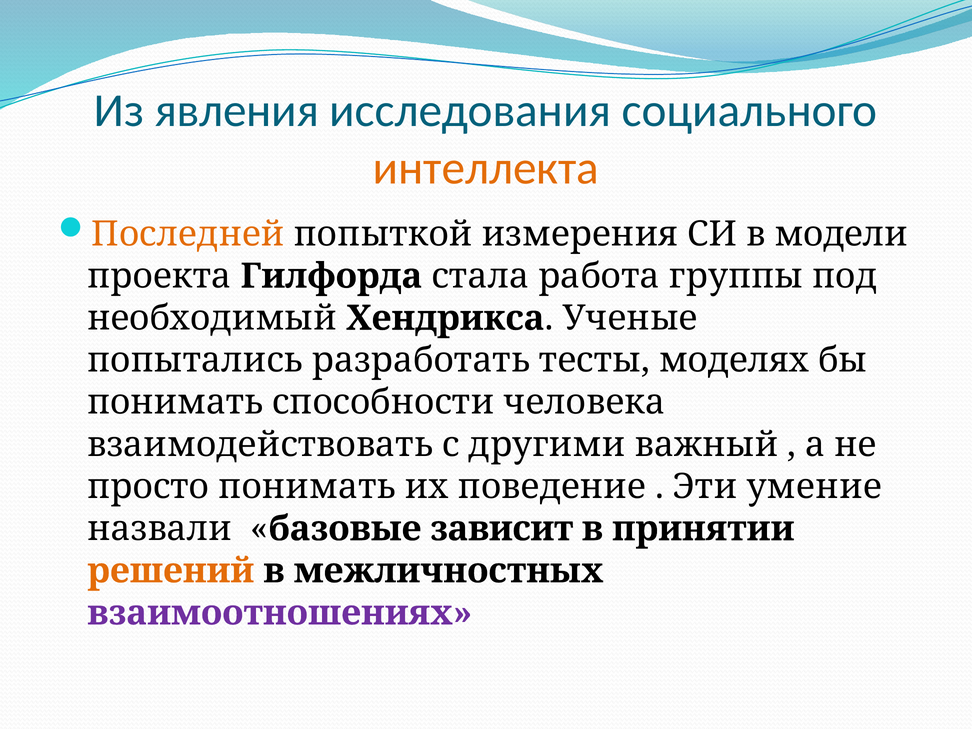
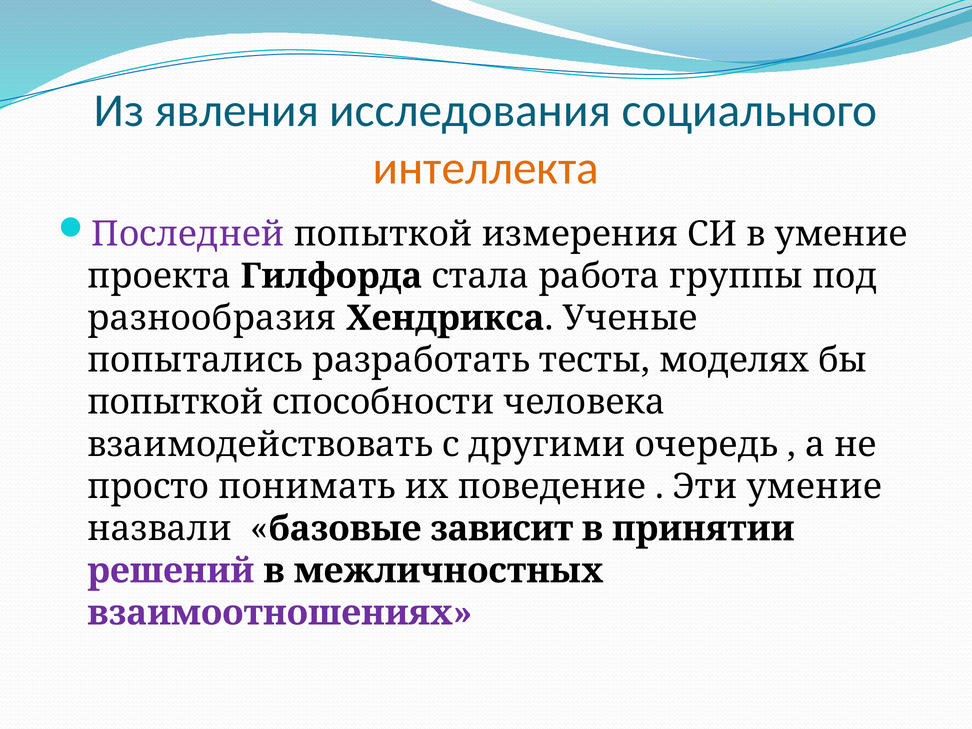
Последней colour: orange -> purple
в модели: модели -> умение
необходимый: необходимый -> разнообразия
понимать at (175, 402): понимать -> попыткой
важный: важный -> очередь
решений colour: orange -> purple
